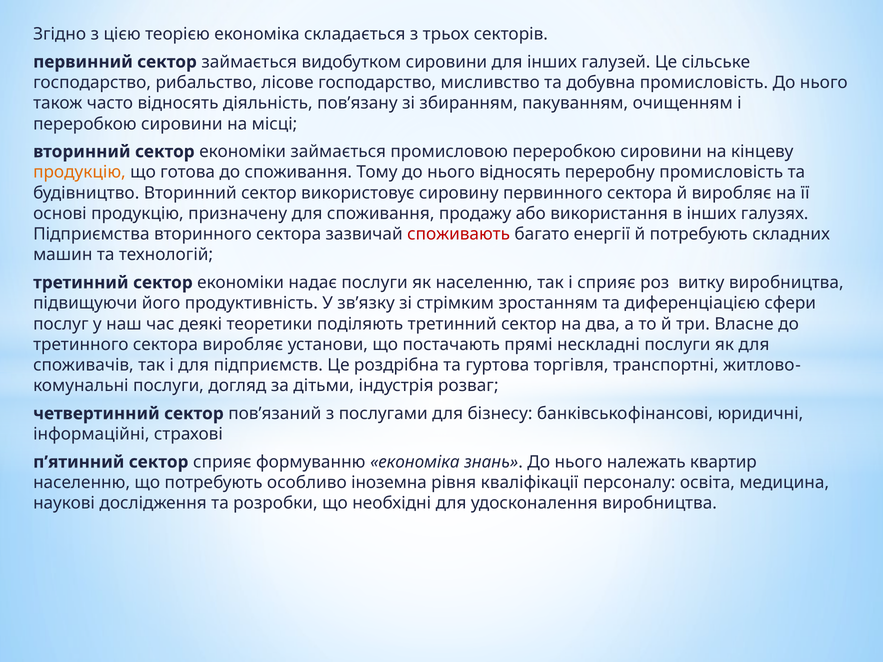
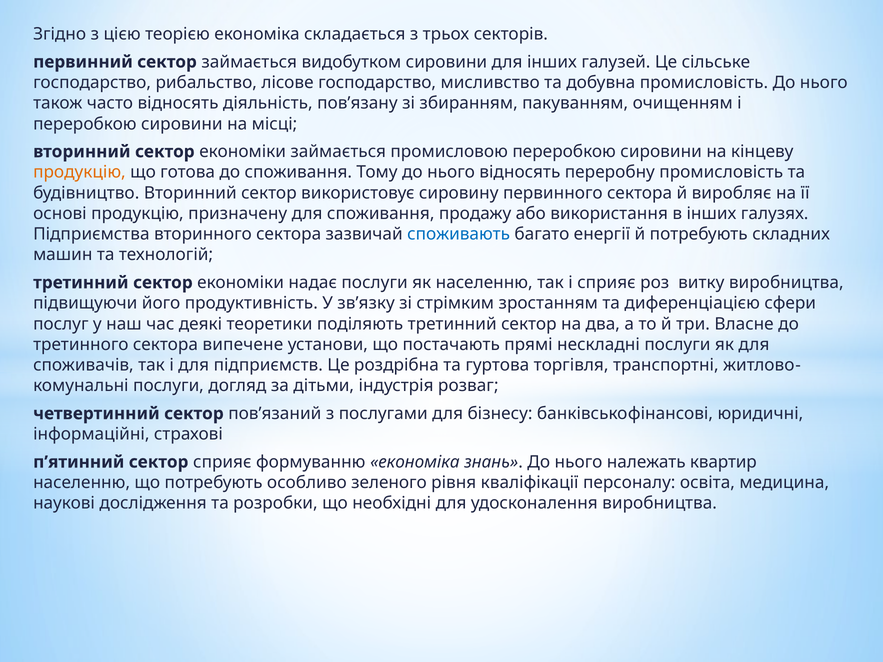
споживають colour: red -> blue
сектора виробляє: виробляє -> випечене
іноземна: іноземна -> зеленого
